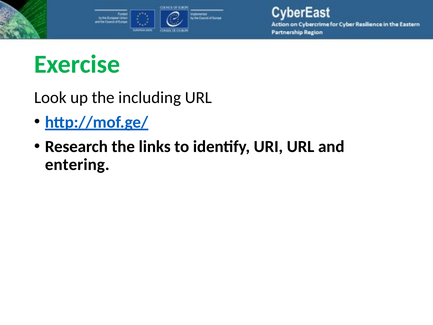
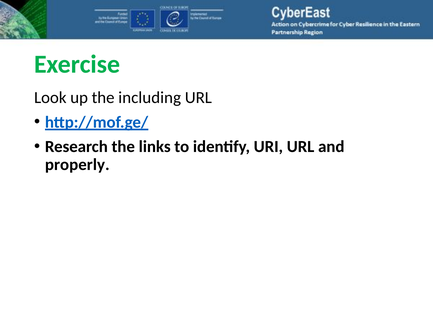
entering: entering -> properly
